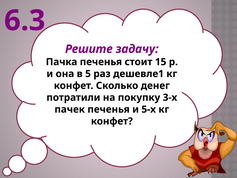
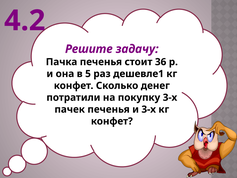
6.3: 6.3 -> 4.2
15: 15 -> 36
и 5-х: 5-х -> 3-х
